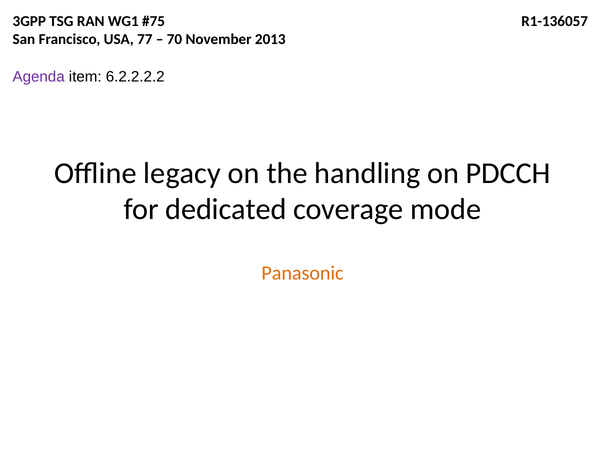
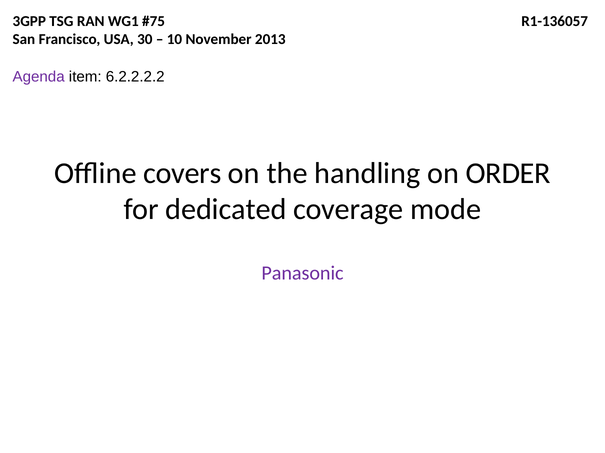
77: 77 -> 30
70: 70 -> 10
legacy: legacy -> covers
PDCCH: PDCCH -> ORDER
Panasonic colour: orange -> purple
